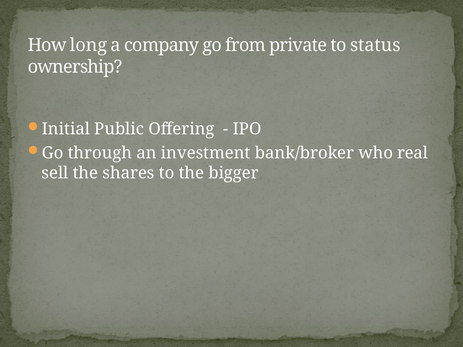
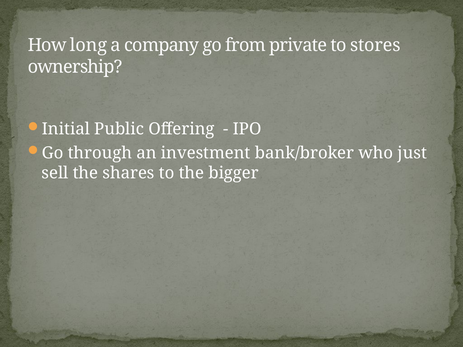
status: status -> stores
real: real -> just
